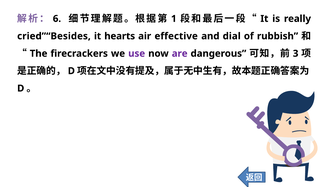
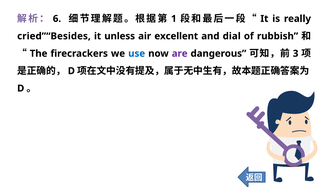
hearts: hearts -> unless
effective: effective -> excellent
use colour: purple -> blue
